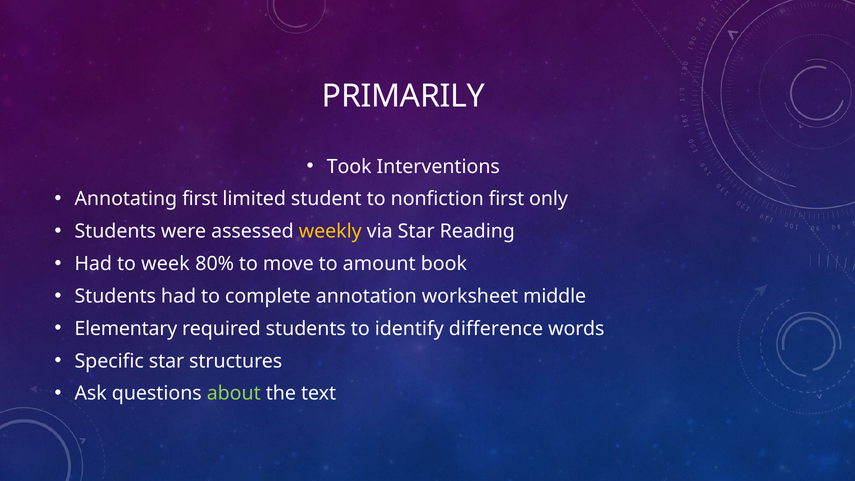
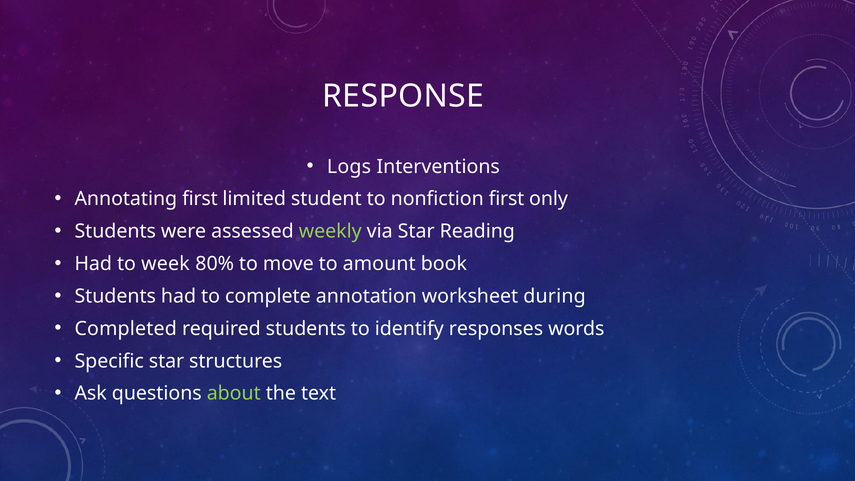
PRIMARILY: PRIMARILY -> RESPONSE
Took: Took -> Logs
weekly colour: yellow -> light green
middle: middle -> during
Elementary: Elementary -> Completed
difference: difference -> responses
